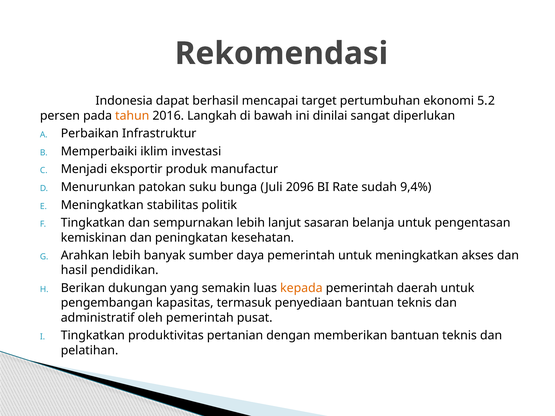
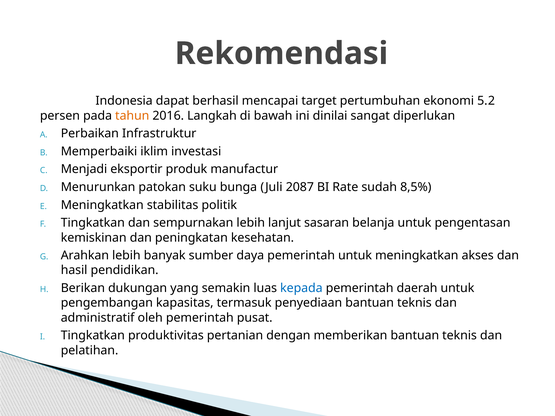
2096: 2096 -> 2087
9,4%: 9,4% -> 8,5%
kepada colour: orange -> blue
